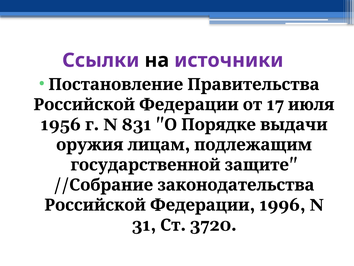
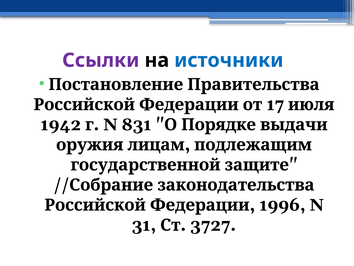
источники colour: purple -> blue
1956: 1956 -> 1942
3720: 3720 -> 3727
